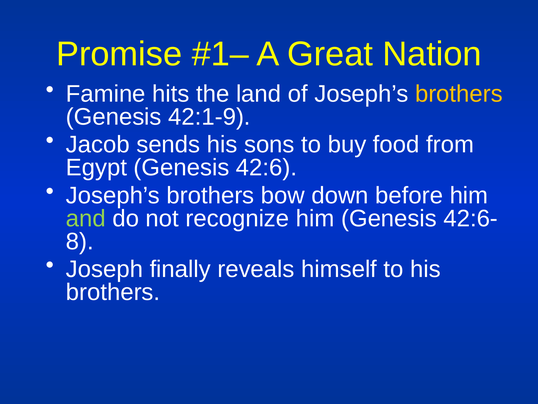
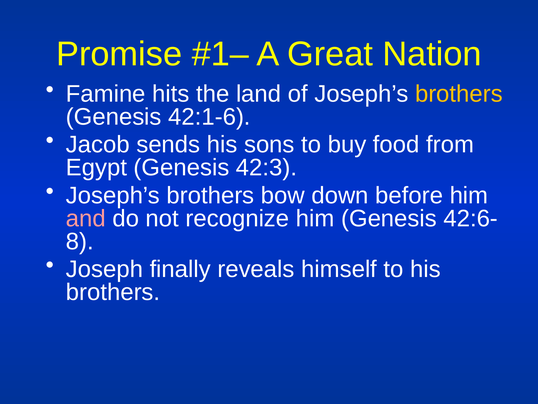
42:1-9: 42:1-9 -> 42:1-6
42:6: 42:6 -> 42:3
and colour: light green -> pink
